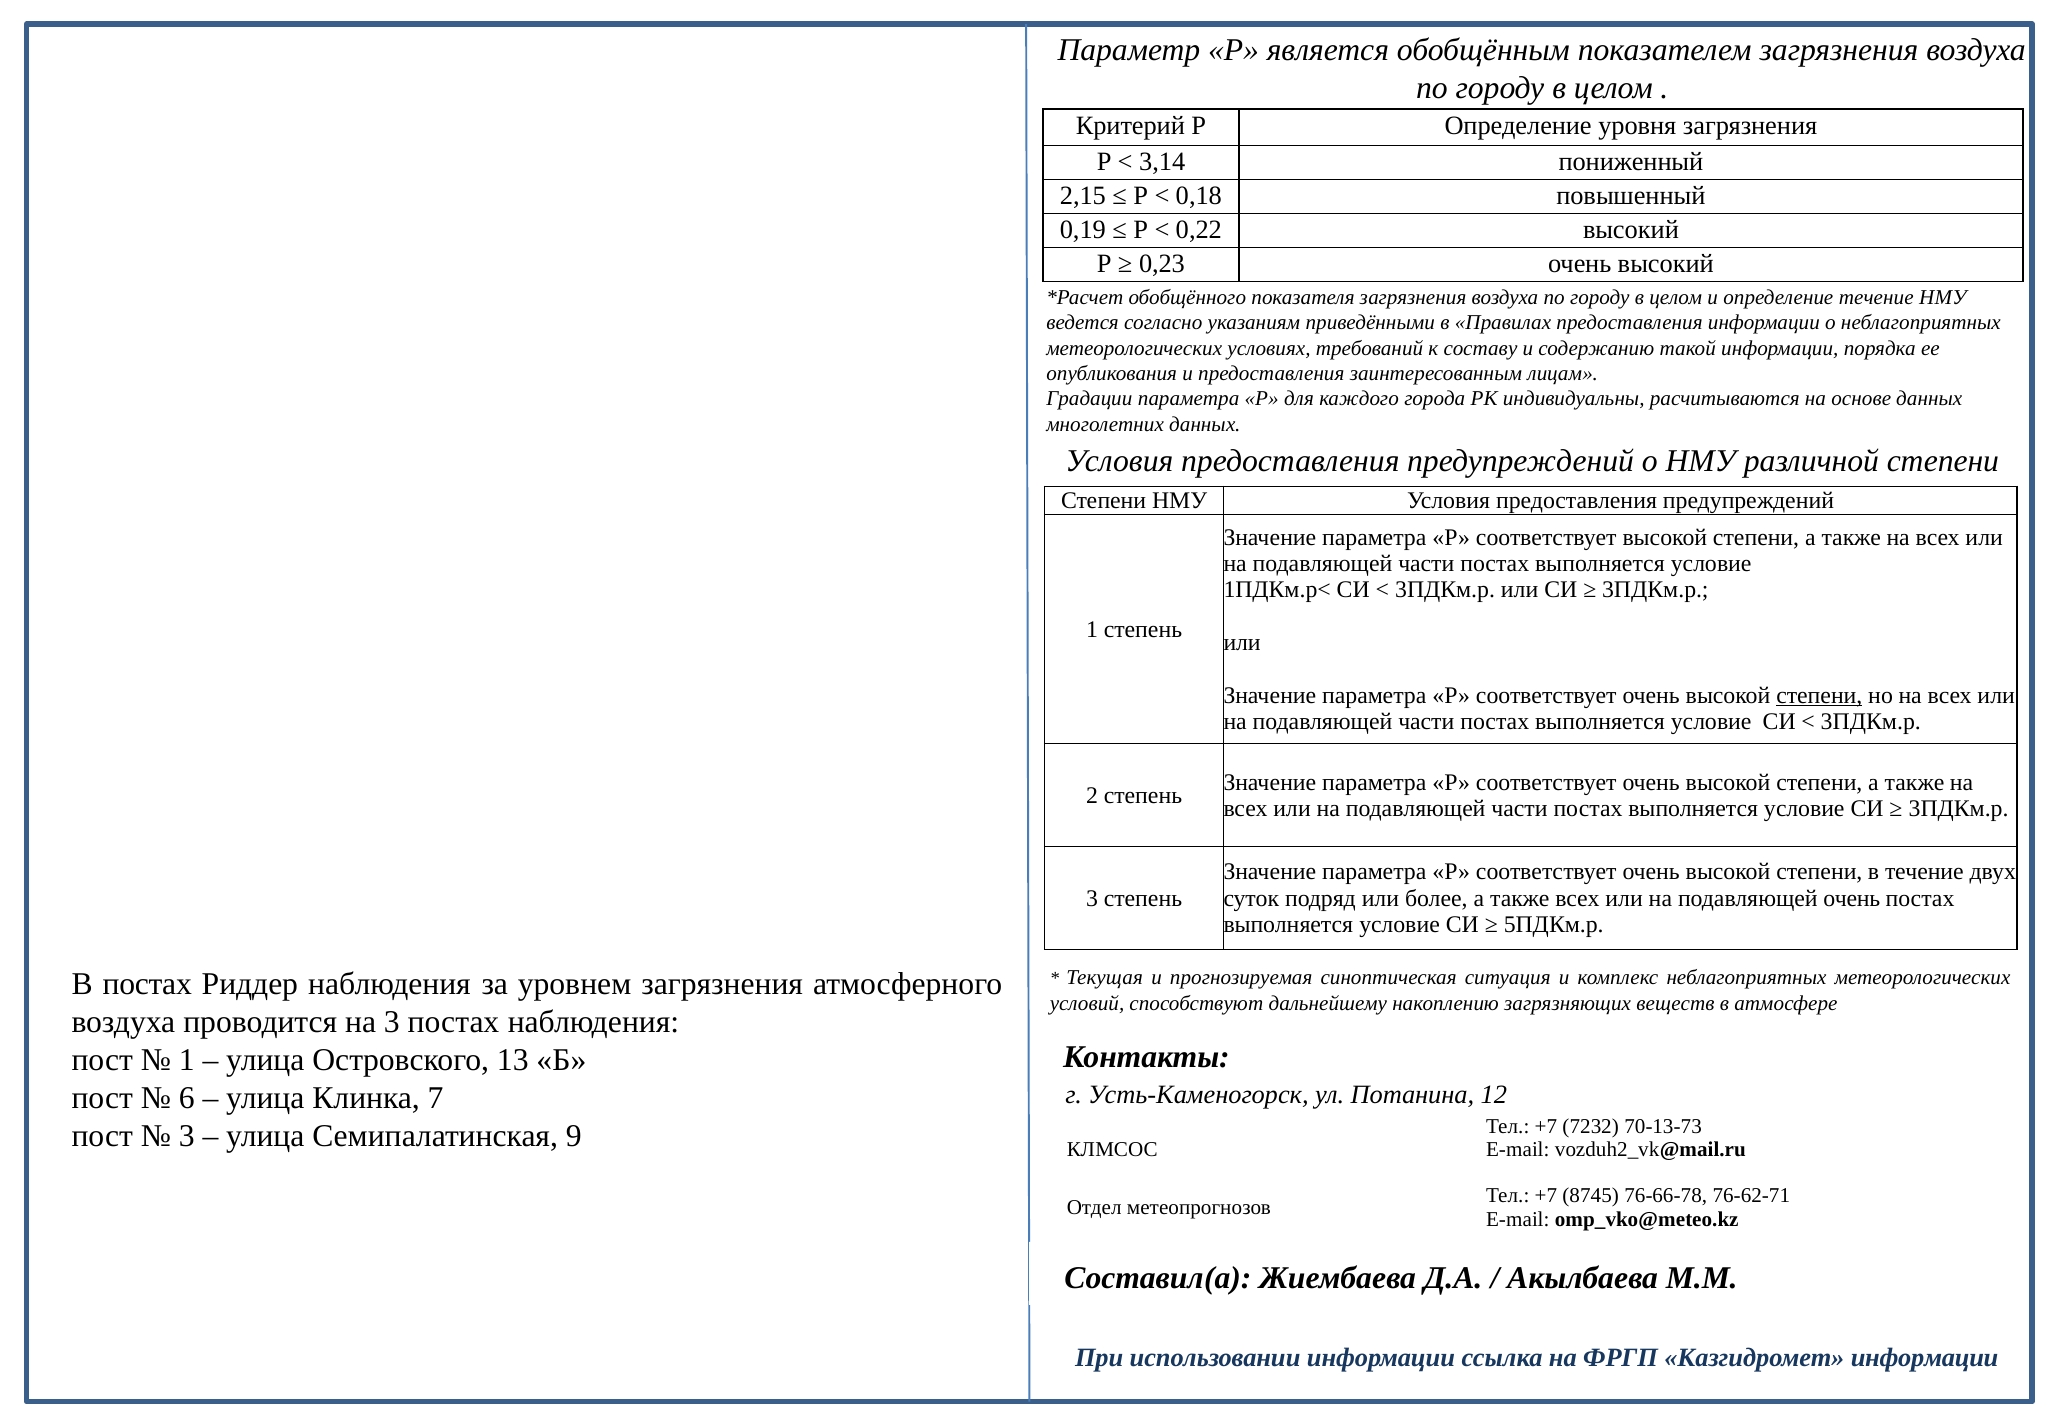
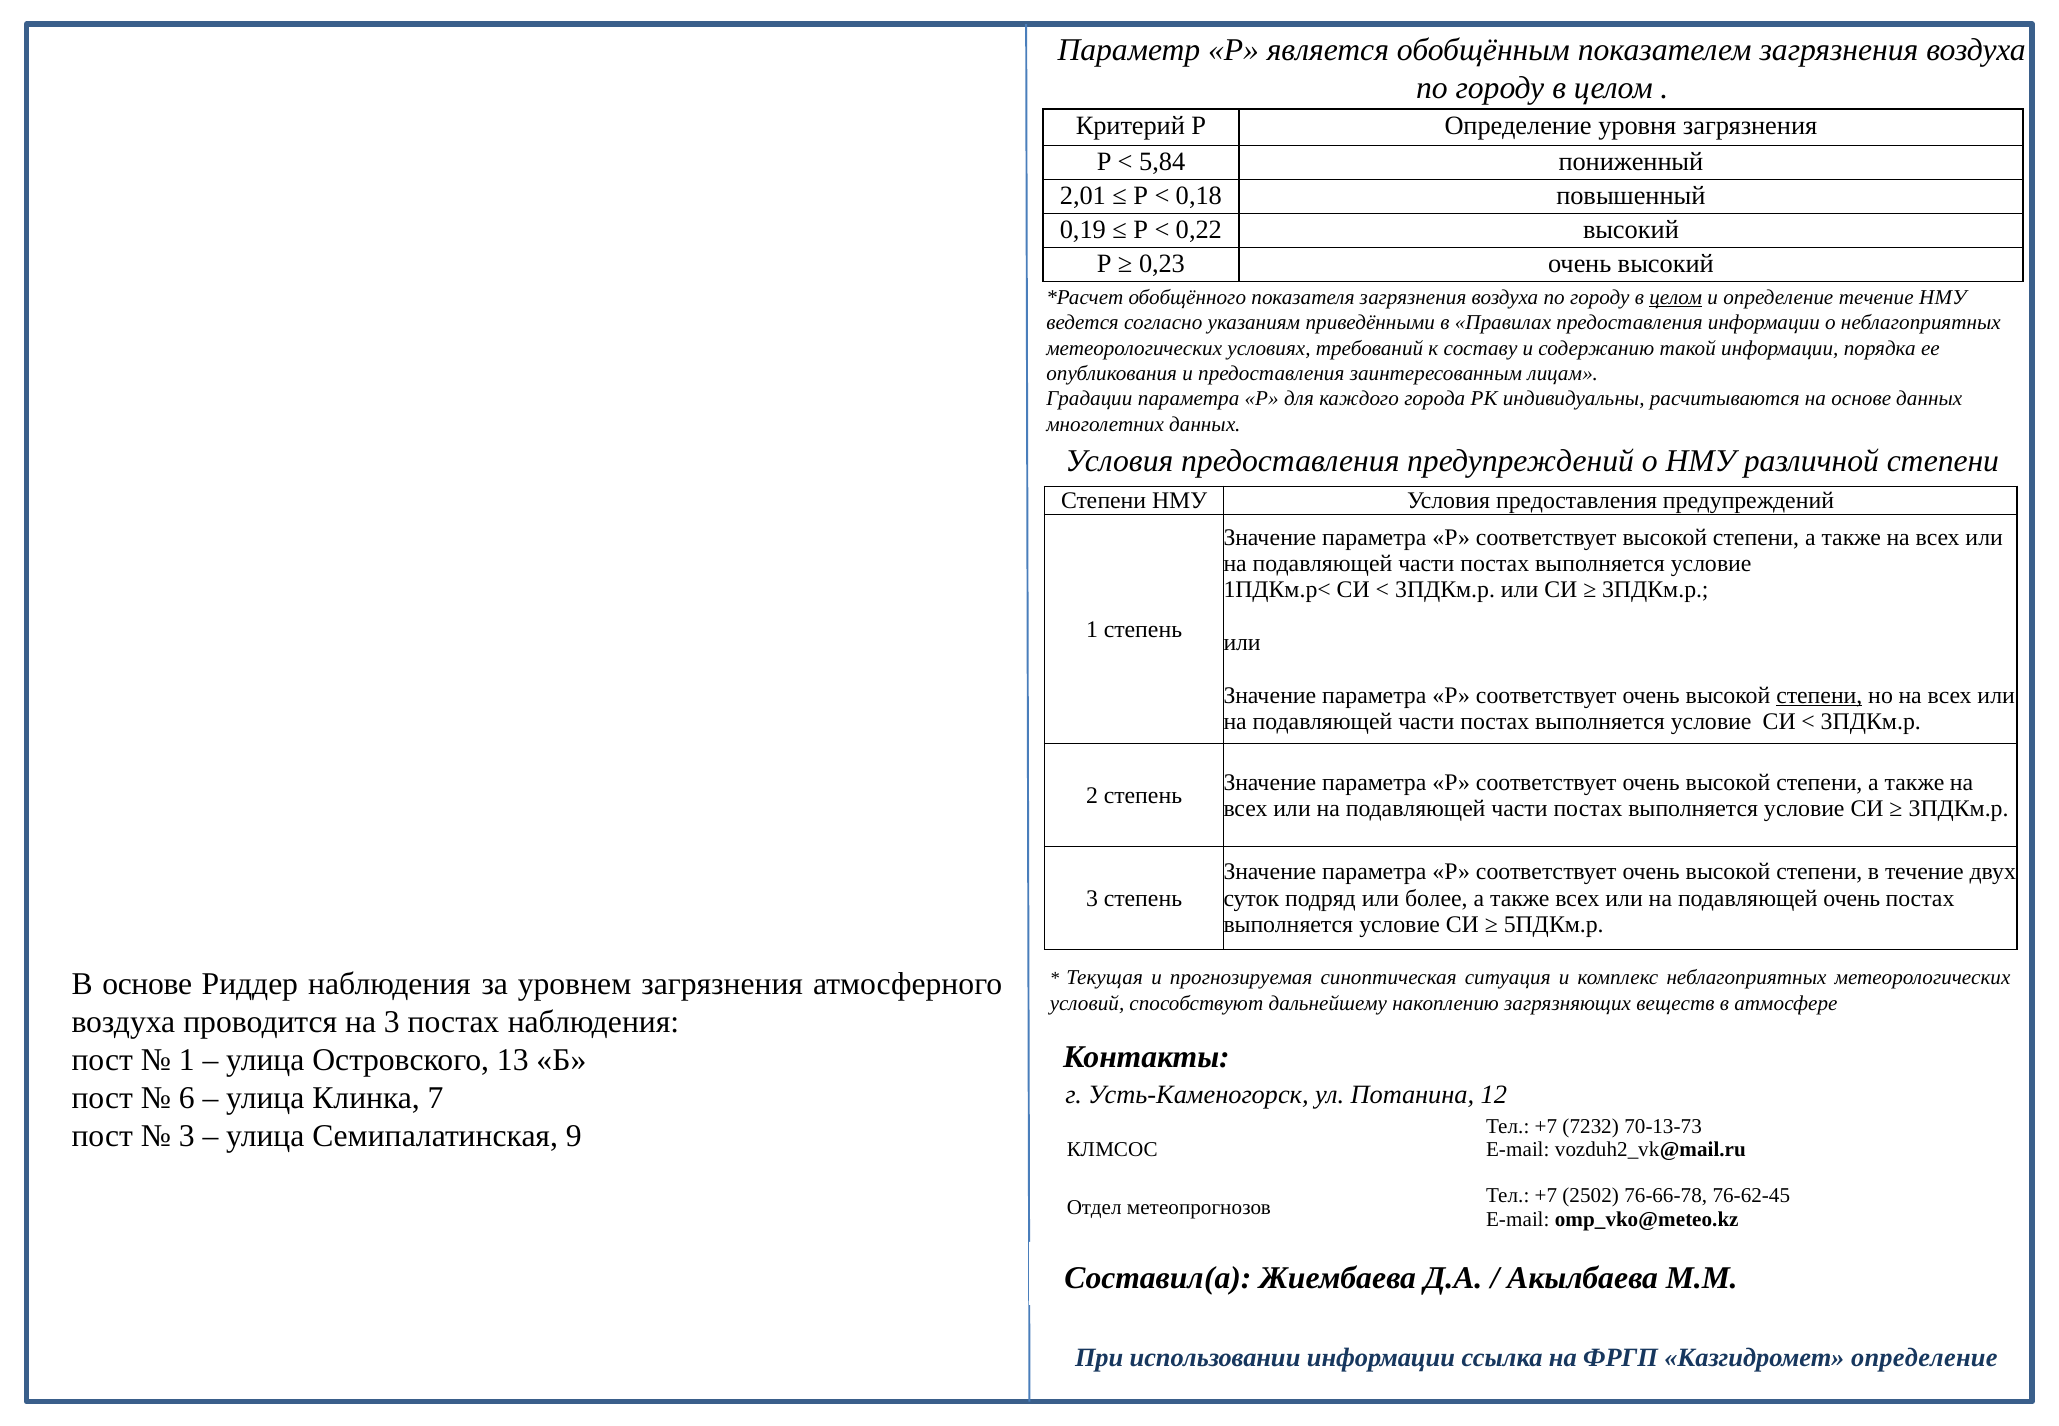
3,14: 3,14 -> 5,84
2,15: 2,15 -> 2,01
целом at (1676, 298) underline: none -> present
В постах: постах -> основе
8745: 8745 -> 2502
76-62-71: 76-62-71 -> 76-62-45
Казгидромет информации: информации -> определение
